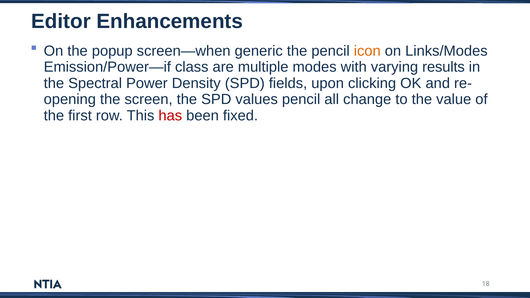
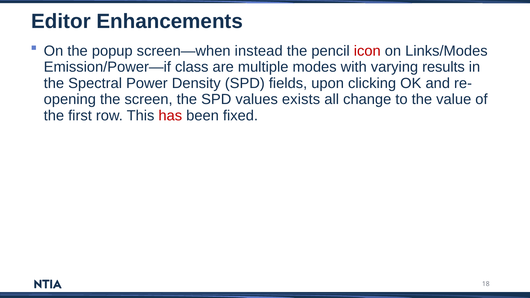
generic: generic -> instead
icon colour: orange -> red
values pencil: pencil -> exists
